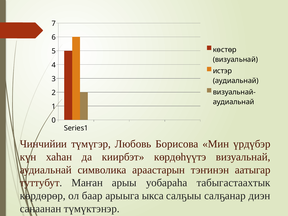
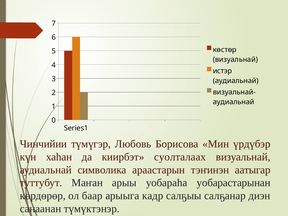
көрдөһүүтэ: көрдөһүүтэ -> суолталаах
табыгастаахтык: табыгастаахтык -> уобарастарынан
ыкса: ыкса -> кадр
